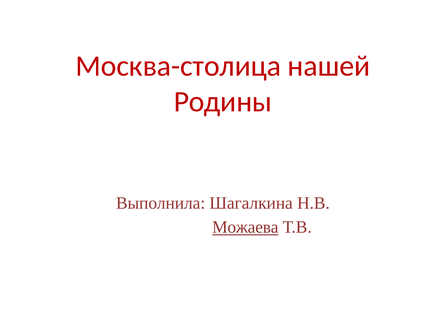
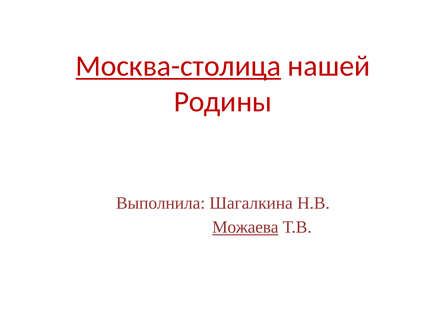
Москва-столица underline: none -> present
